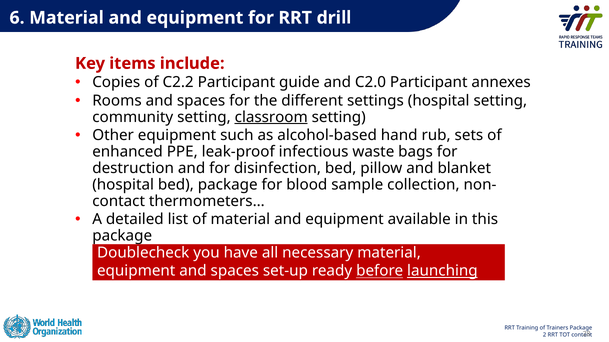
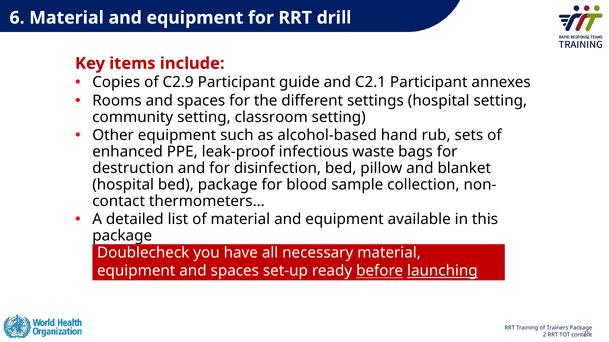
C2.2: C2.2 -> C2.9
C2.0: C2.0 -> C2.1
classroom underline: present -> none
